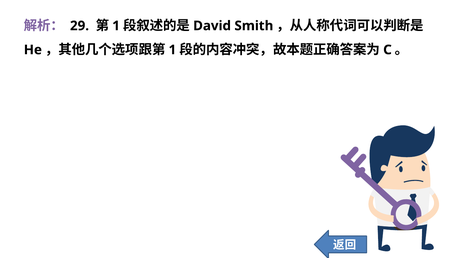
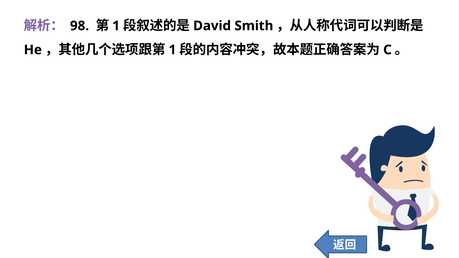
29: 29 -> 98
